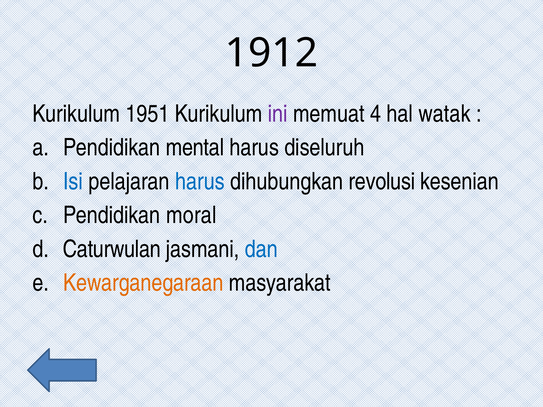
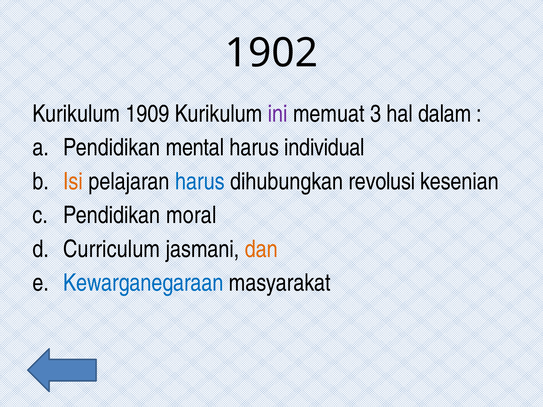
1912: 1912 -> 1902
1951: 1951 -> 1909
4: 4 -> 3
watak: watak -> dalam
diseluruh: diseluruh -> individual
Isi colour: blue -> orange
Caturwulan: Caturwulan -> Curriculum
dan colour: blue -> orange
Kewarganegaraan colour: orange -> blue
